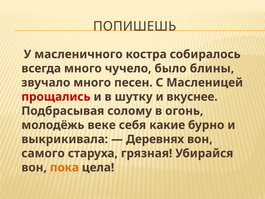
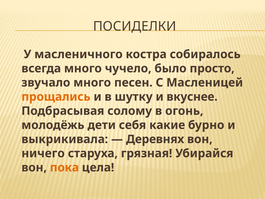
ПОПИШЕШЬ: ПОПИШЕШЬ -> ПОСИДЕЛКИ
блины: блины -> просто
прощались colour: red -> orange
веке: веке -> дети
самого: самого -> ничего
